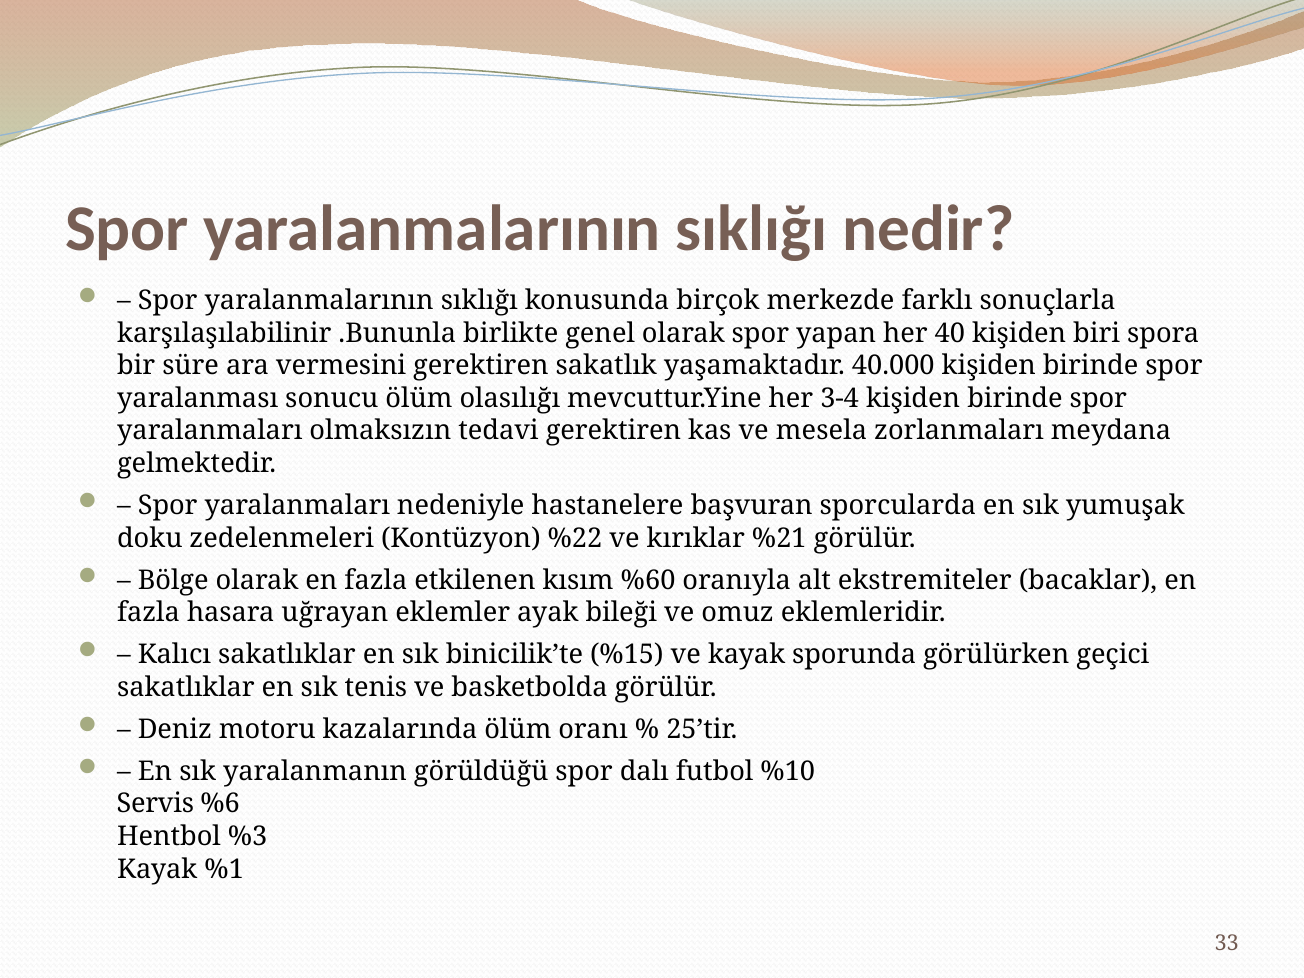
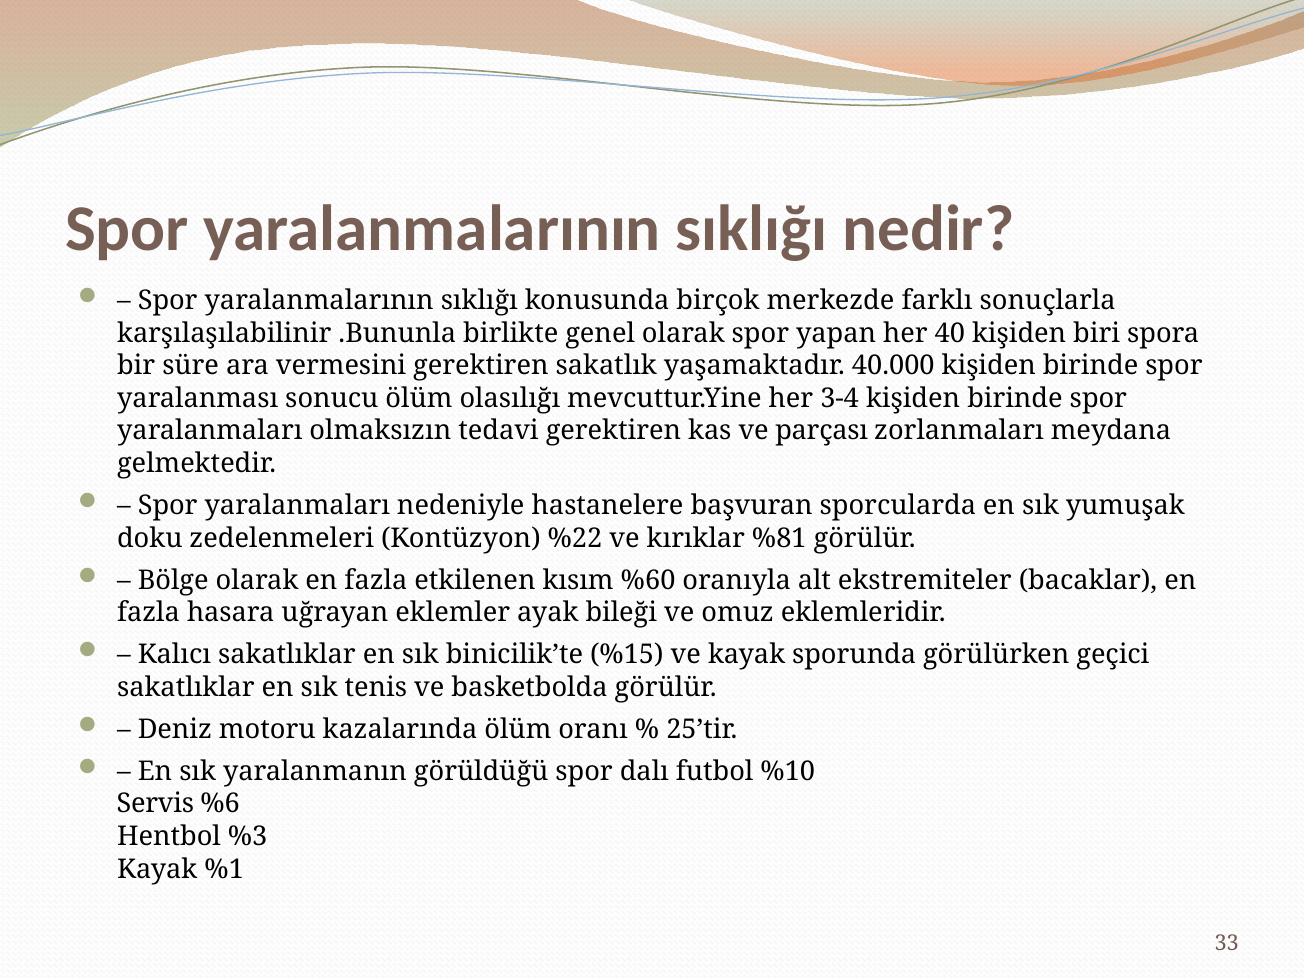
mesela: mesela -> parçası
%21: %21 -> %81
